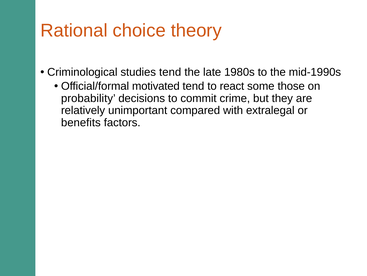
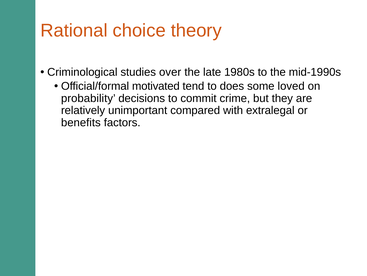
studies tend: tend -> over
react: react -> does
those: those -> loved
